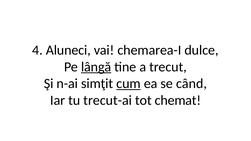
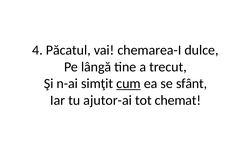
Aluneci: Aluneci -> Păcatul
lângă underline: present -> none
când: când -> sfânt
trecut-ai: trecut-ai -> ajutor-ai
